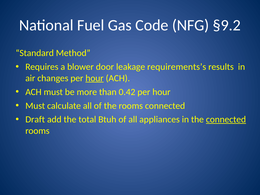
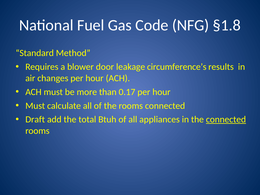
§9.2: §9.2 -> §1.8
requirements’s: requirements’s -> circumference’s
hour at (95, 78) underline: present -> none
0.42: 0.42 -> 0.17
